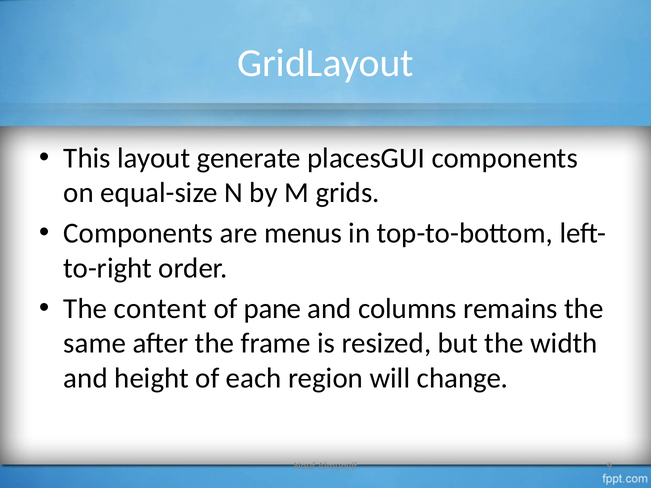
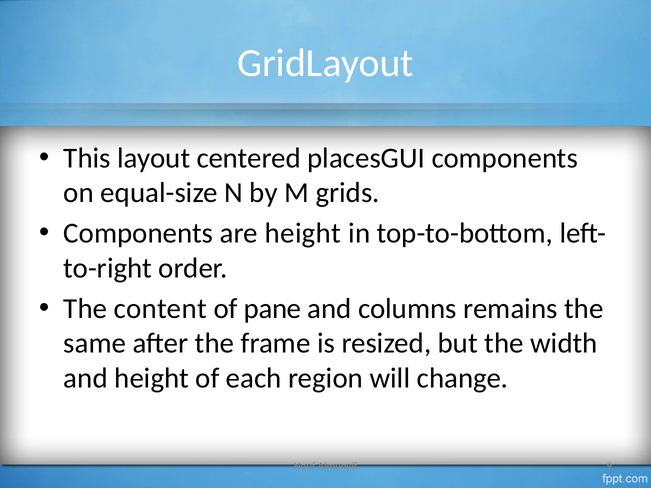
generate: generate -> centered
are menus: menus -> height
